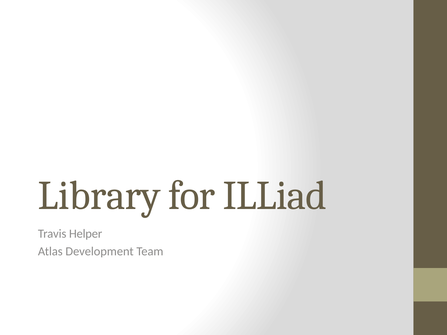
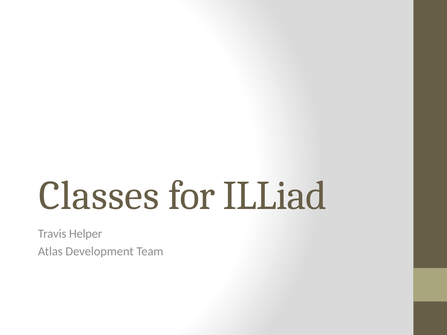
Library: Library -> Classes
